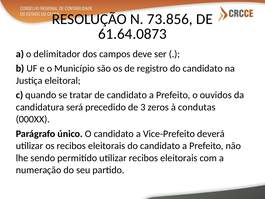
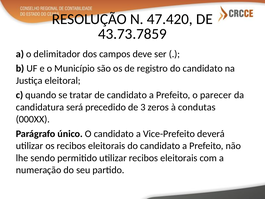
73.856: 73.856 -> 47.420
61.64.0873: 61.64.0873 -> 43.73.7859
ouvidos: ouvidos -> parecer
